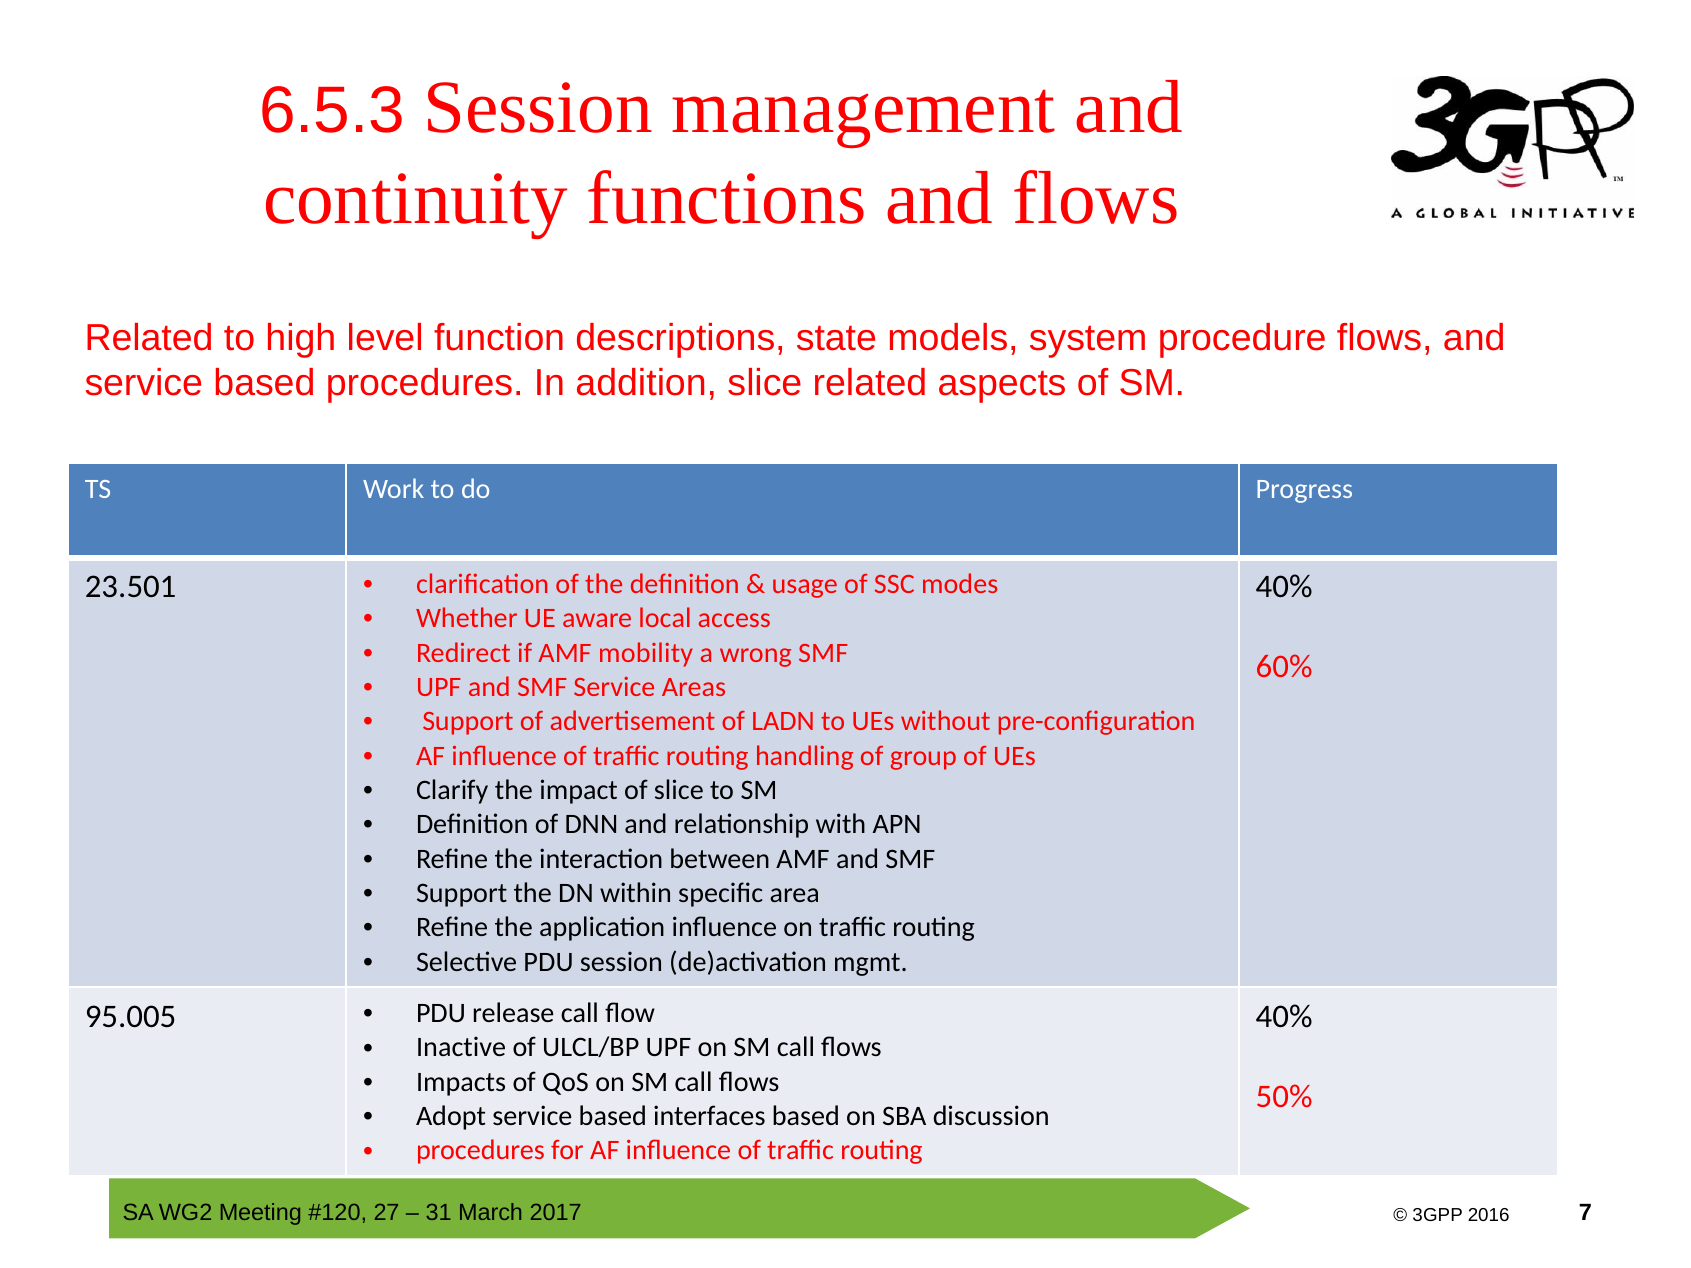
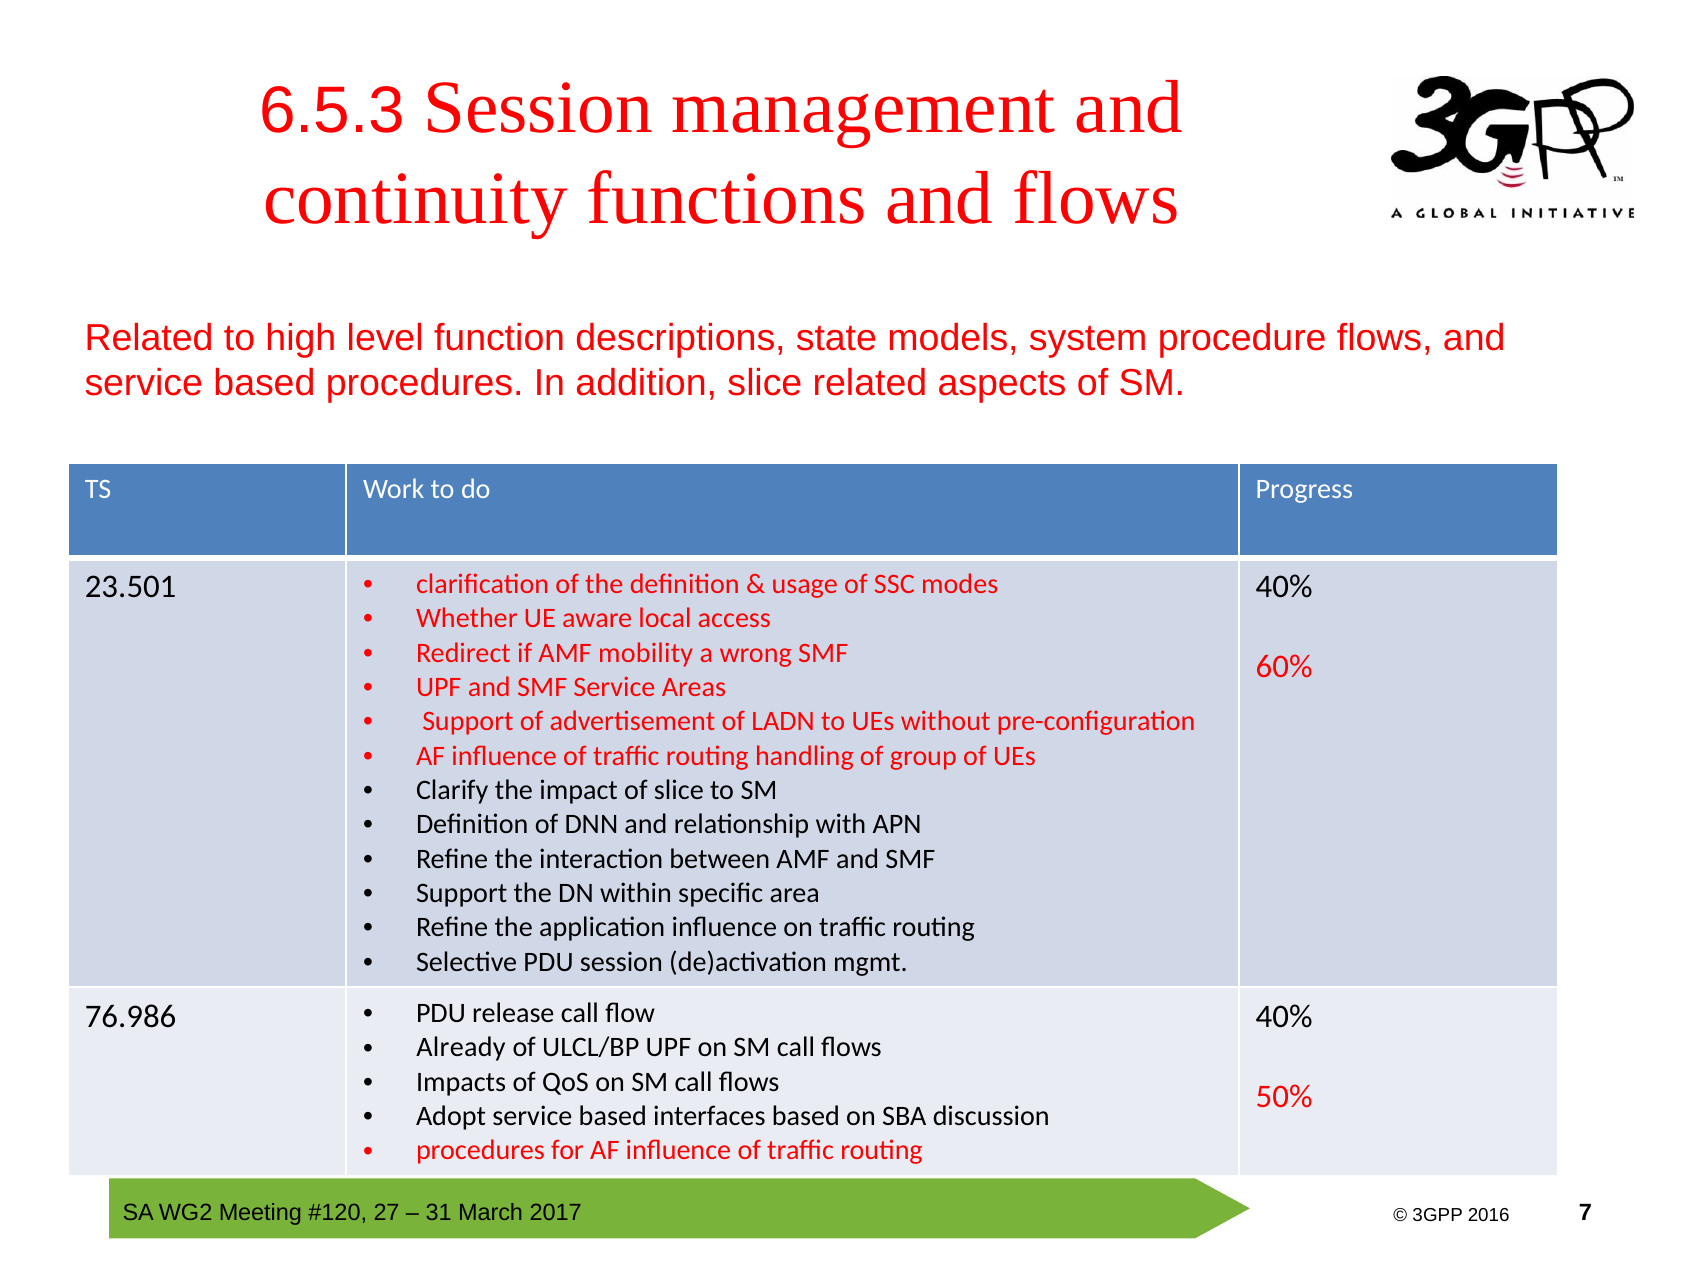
95.005: 95.005 -> 76.986
Inactive: Inactive -> Already
